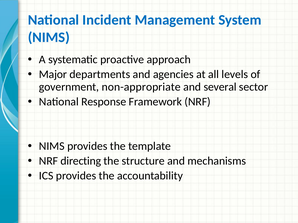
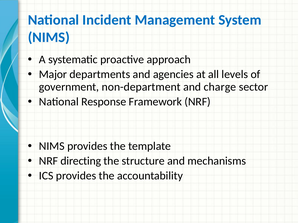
non-appropriate: non-appropriate -> non-department
several: several -> charge
